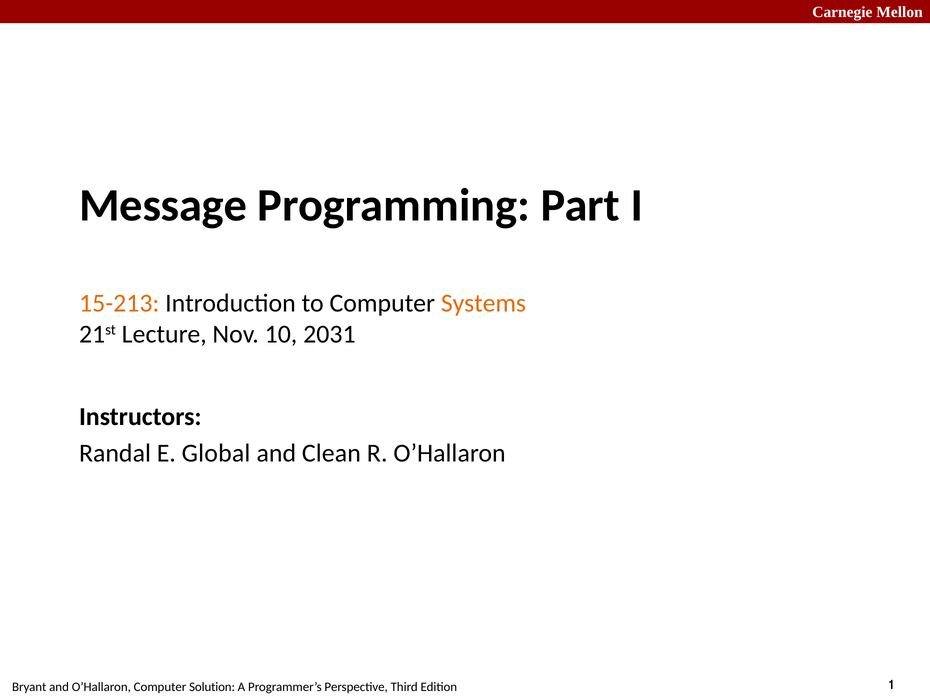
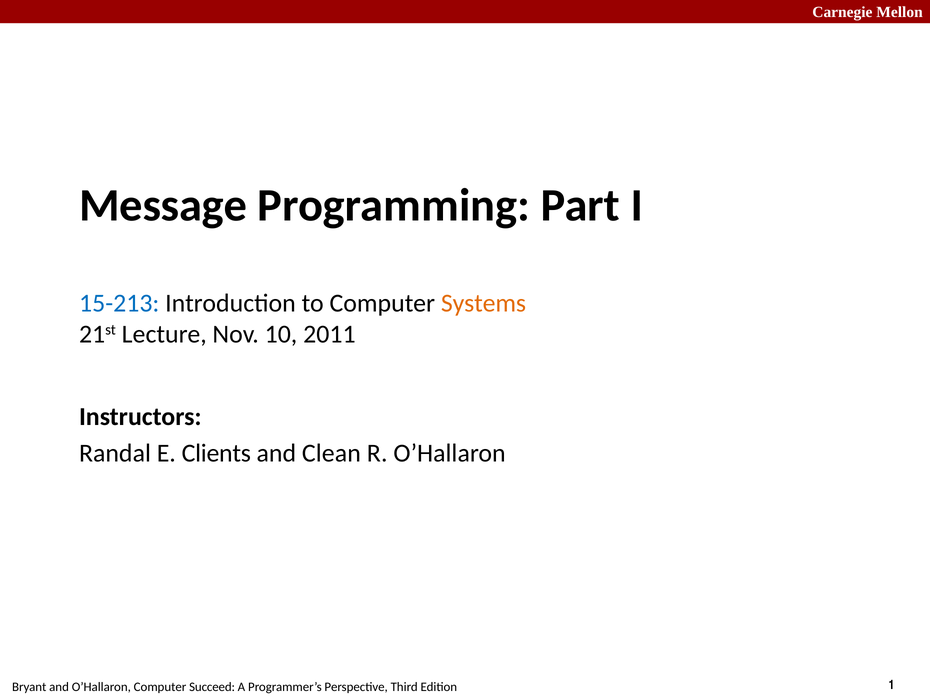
15-213 colour: orange -> blue
2031: 2031 -> 2011
Global: Global -> Clients
Solution: Solution -> Succeed
